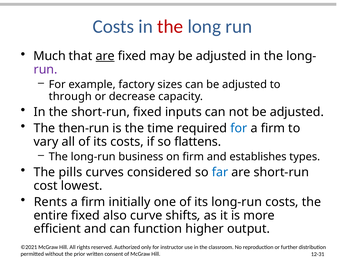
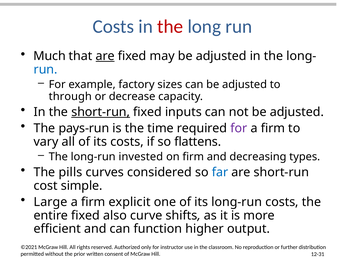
run at (46, 70) colour: purple -> blue
short-run at (101, 112) underline: none -> present
then-run: then-run -> pays-run
for at (239, 128) colour: blue -> purple
business: business -> invested
establishes: establishes -> decreasing
lowest: lowest -> simple
Rents: Rents -> Large
initially: initially -> explicit
